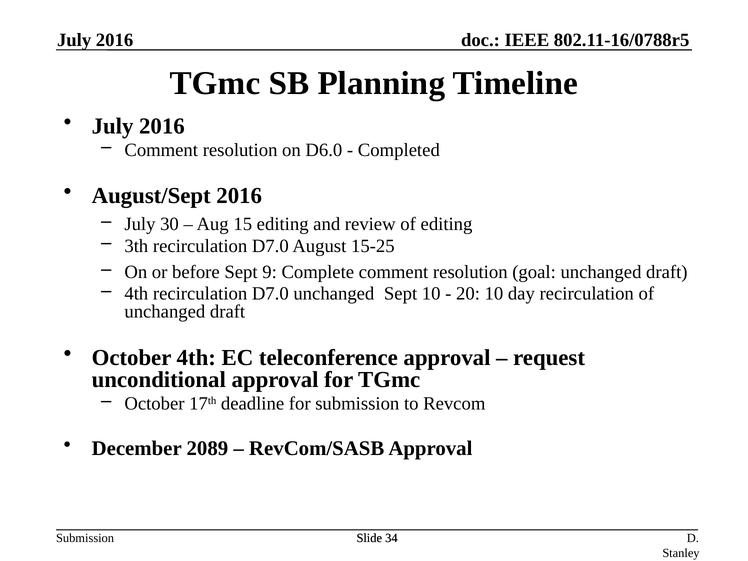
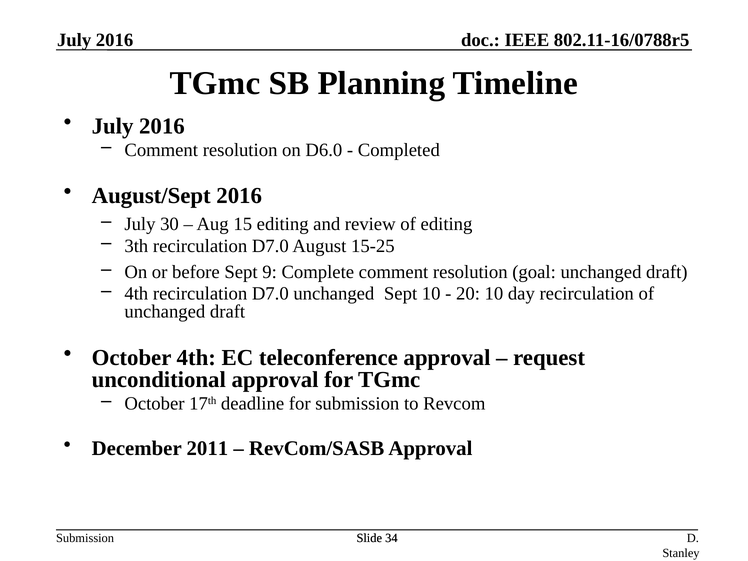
2089: 2089 -> 2011
